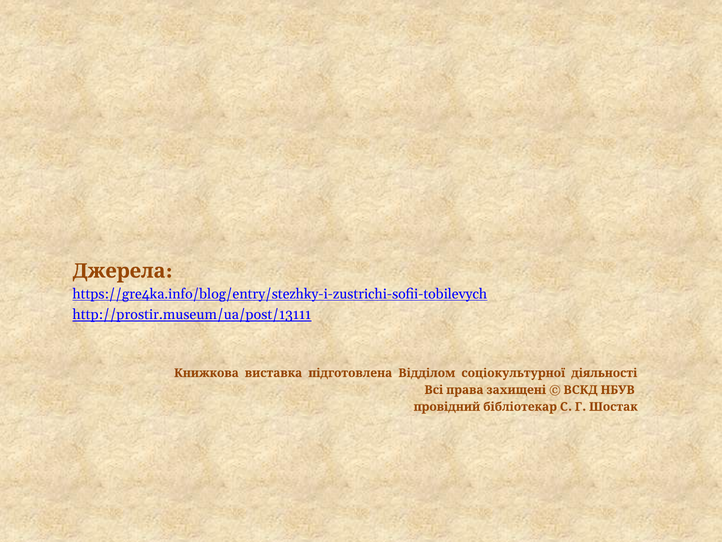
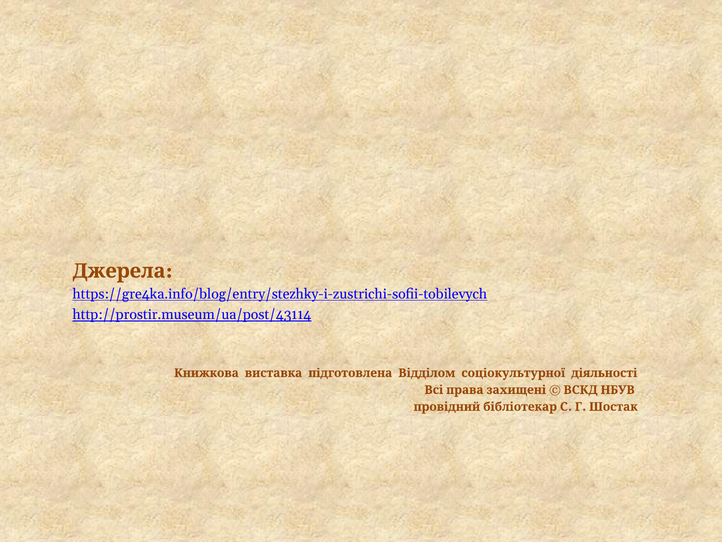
http://prostir.museum/ua/post/13111: http://prostir.museum/ua/post/13111 -> http://prostir.museum/ua/post/43114
